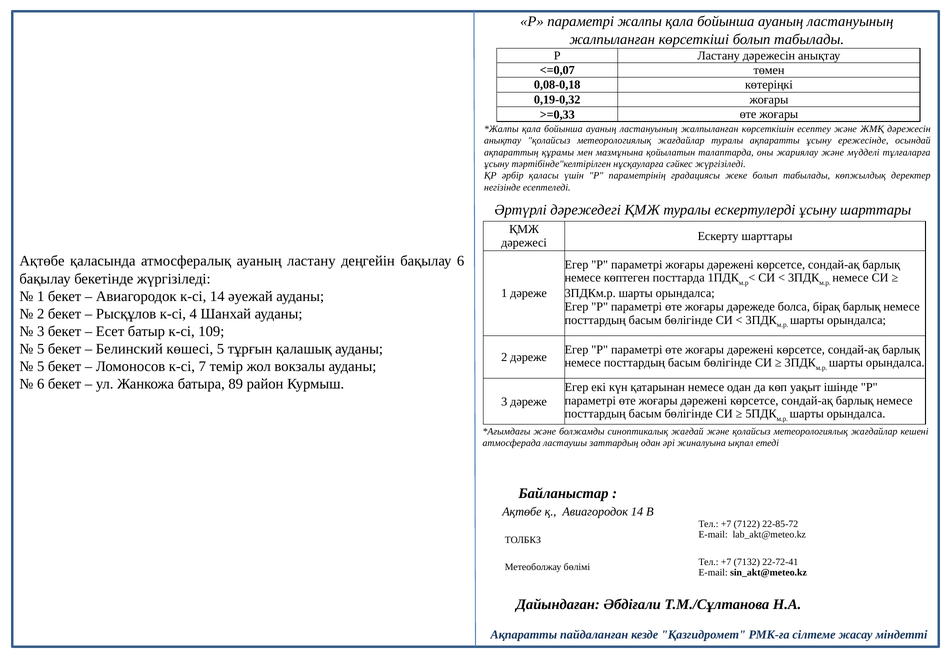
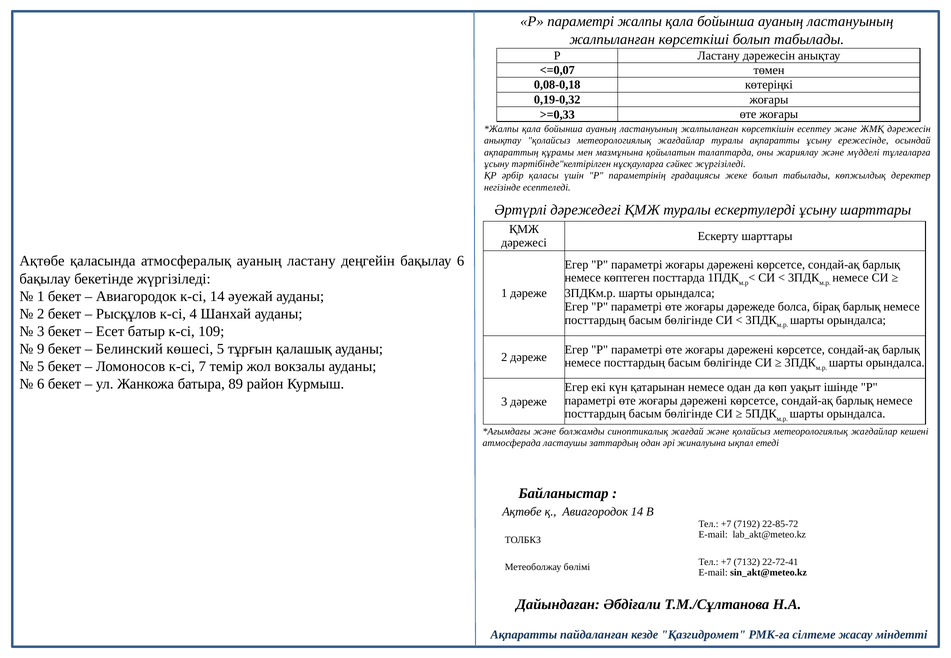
5 at (41, 349): 5 -> 9
7122: 7122 -> 7192
